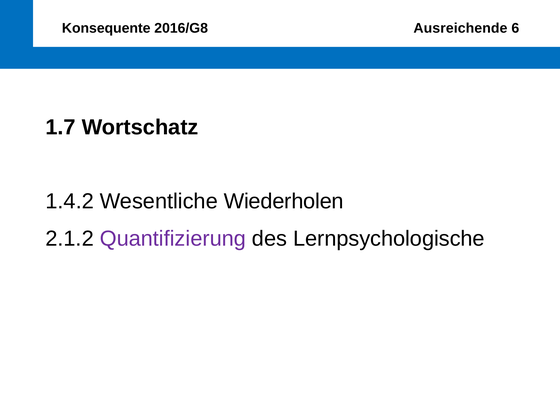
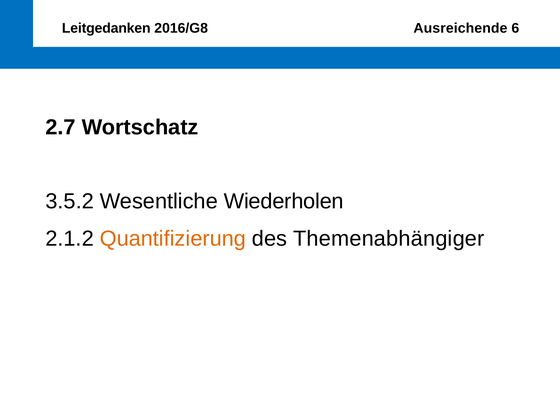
Konsequente: Konsequente -> Leitgedanken
1.7: 1.7 -> 2.7
1.4.2: 1.4.2 -> 3.5.2
Quantifizierung colour: purple -> orange
Lernpsychologische: Lernpsychologische -> Themenabhängiger
